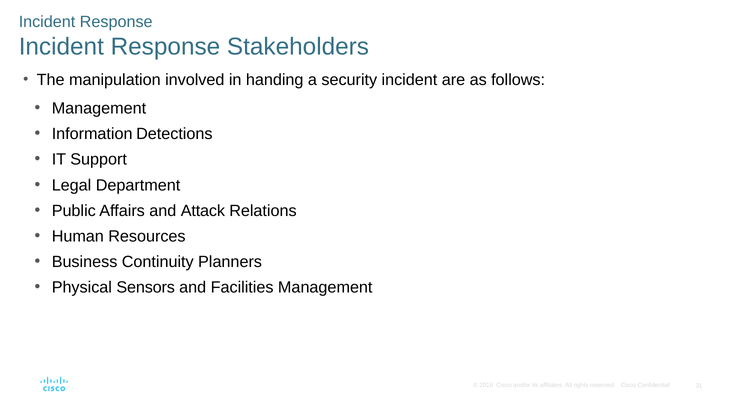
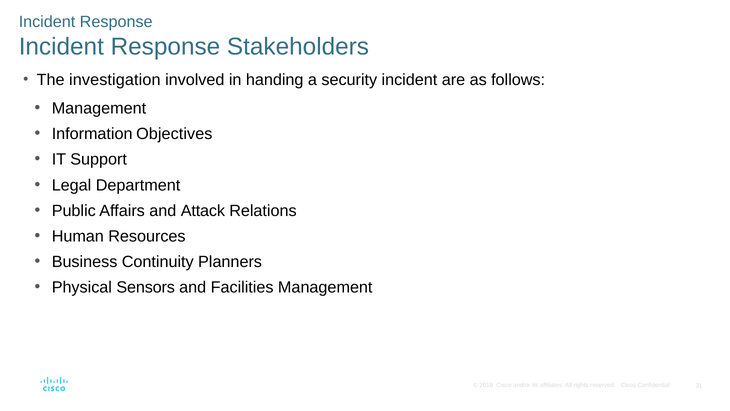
manipulation: manipulation -> investigation
Detections: Detections -> Objectives
